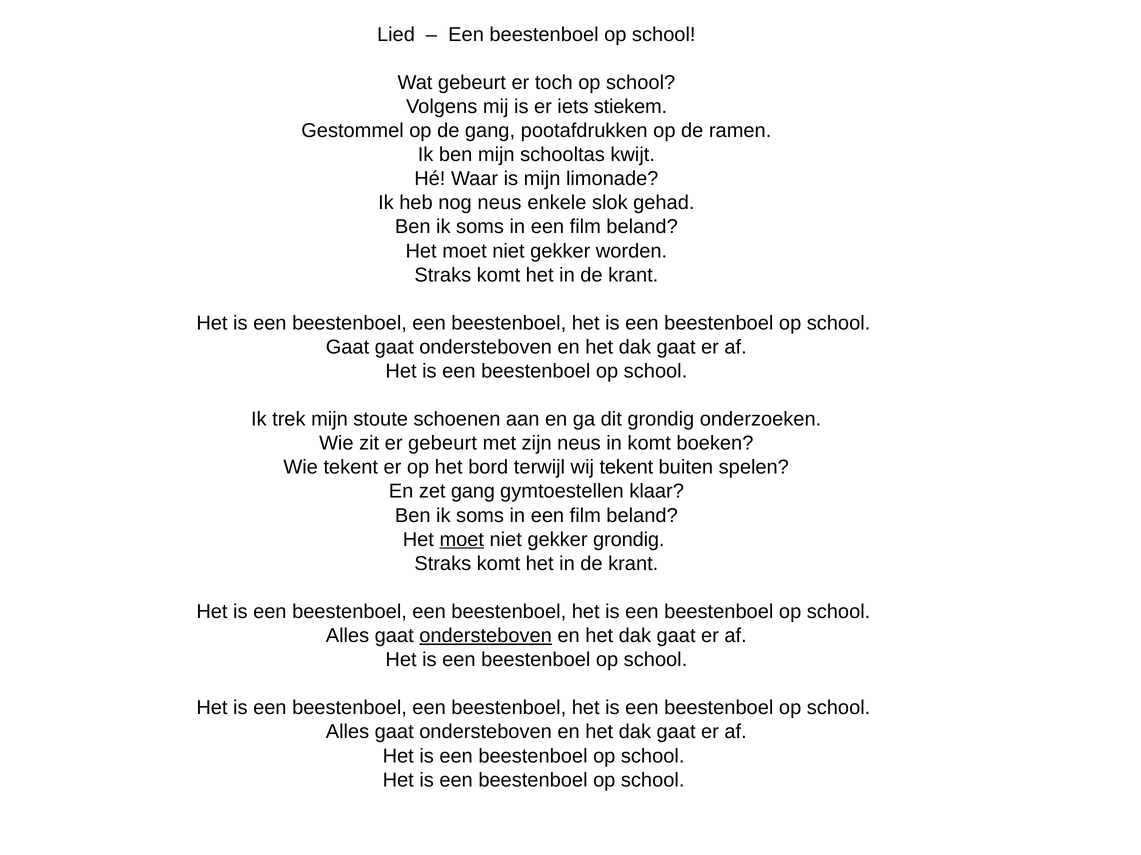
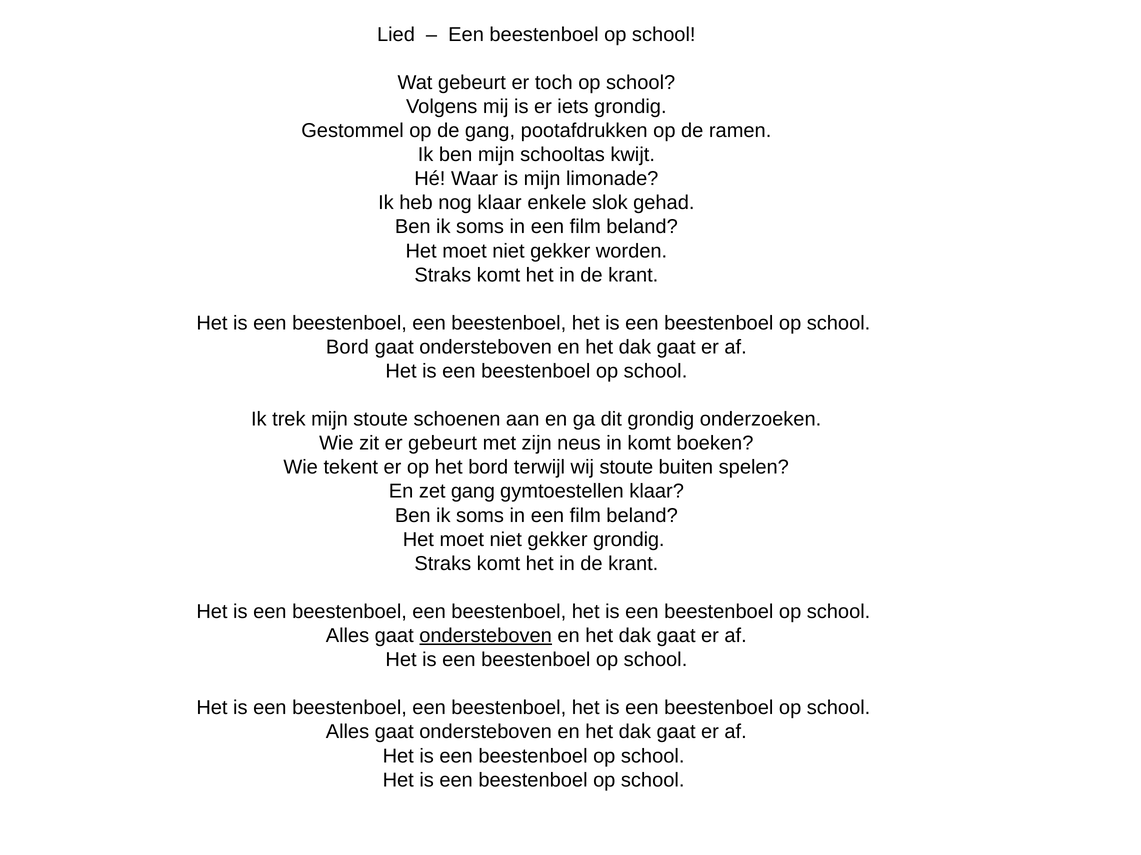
iets stiekem: stiekem -> grondig
nog neus: neus -> klaar
Gaat at (347, 347): Gaat -> Bord
wij tekent: tekent -> stoute
moet at (462, 540) underline: present -> none
